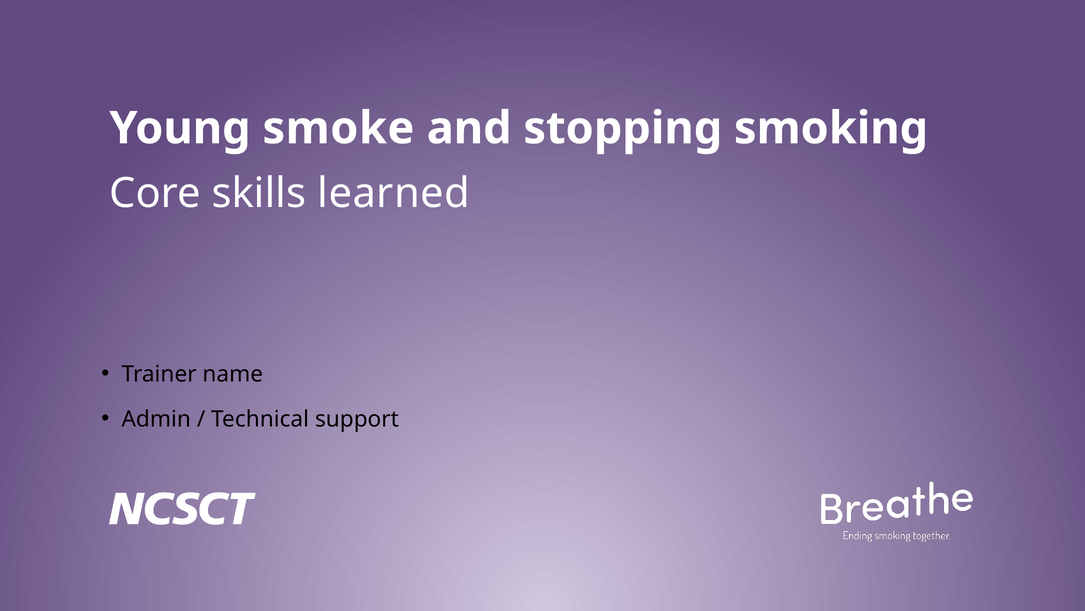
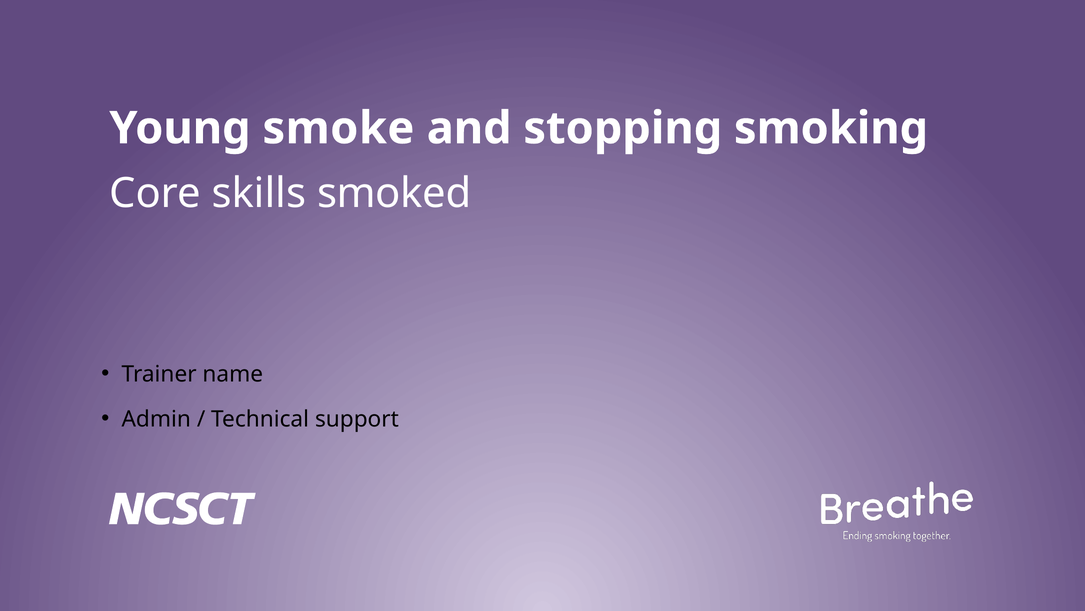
learned: learned -> smoked
